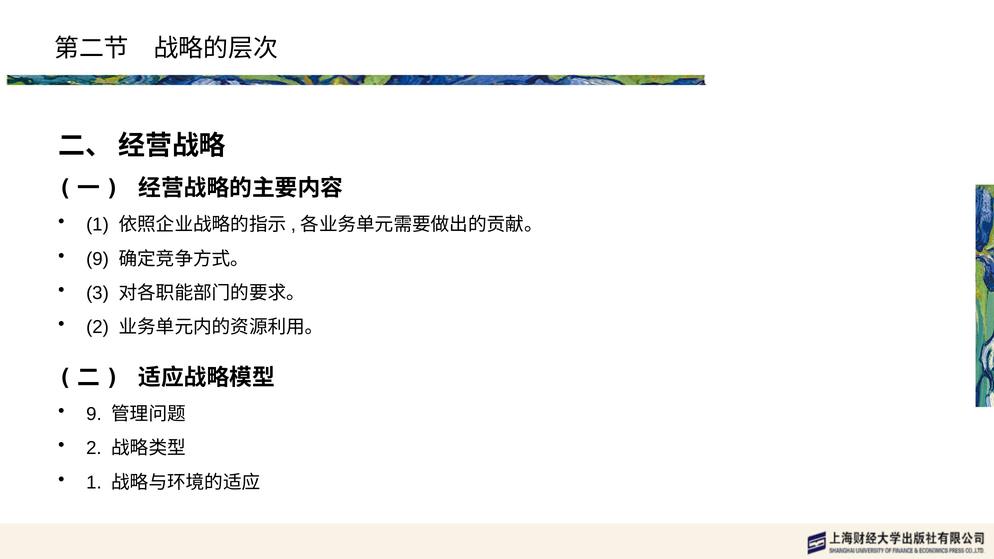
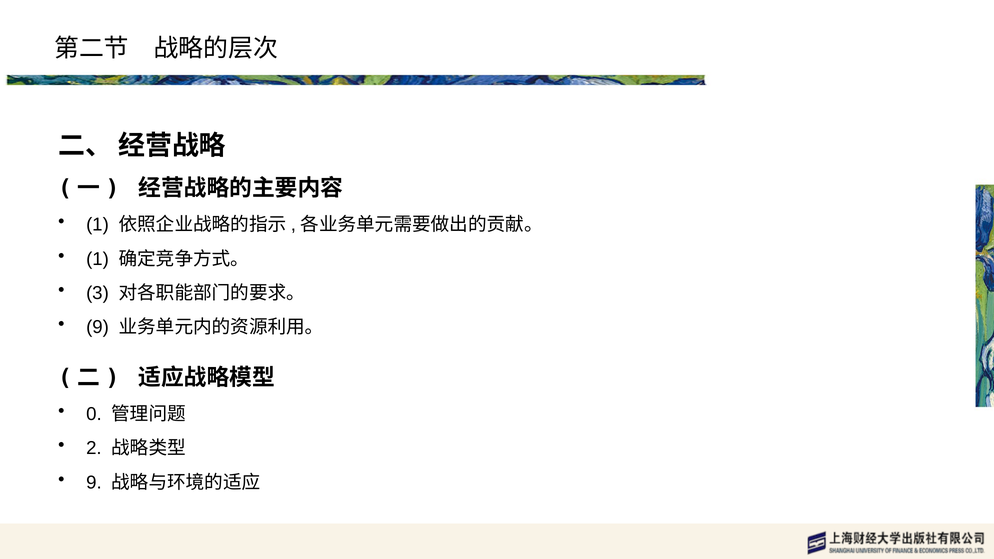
9 at (98, 259): 9 -> 1
2 at (98, 327): 2 -> 9
9 at (94, 414): 9 -> 0
1 at (94, 483): 1 -> 9
